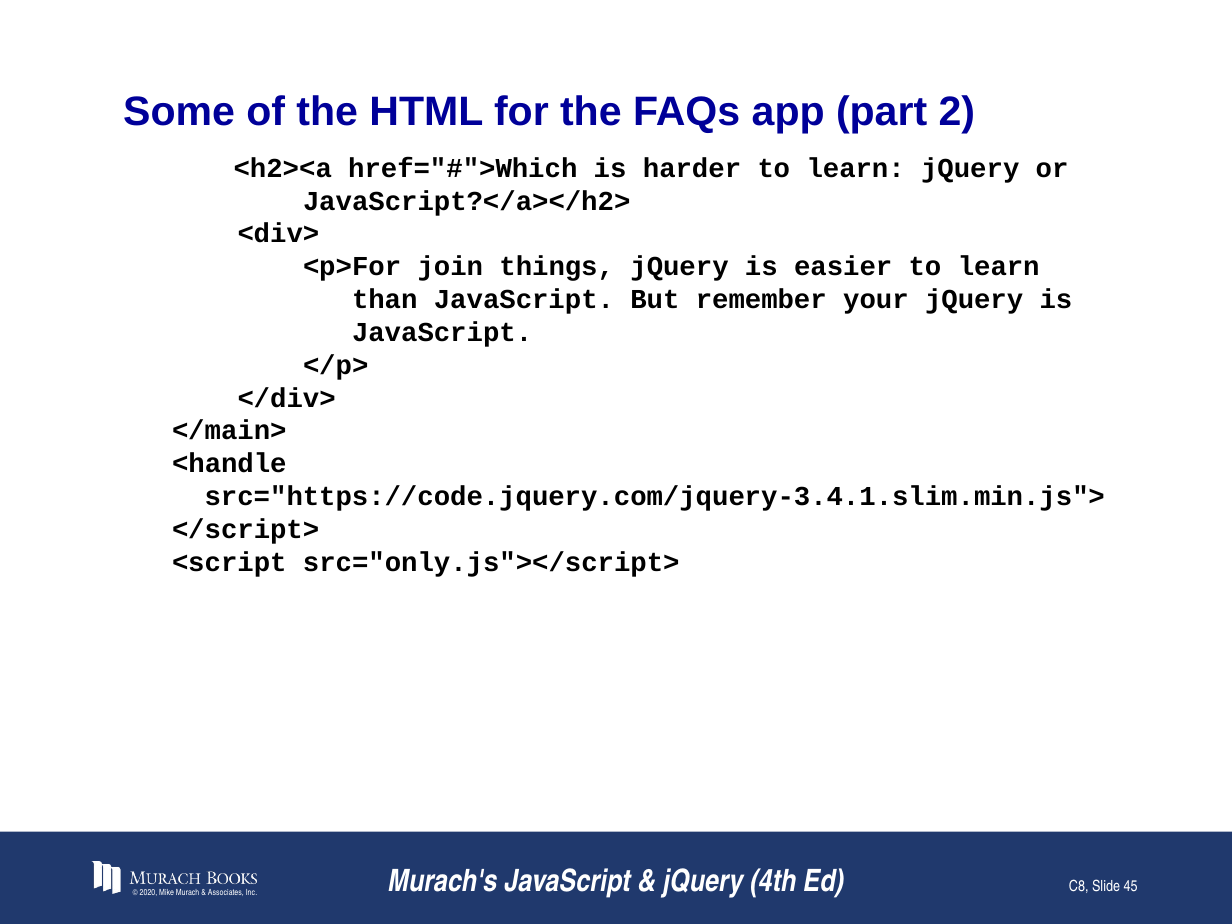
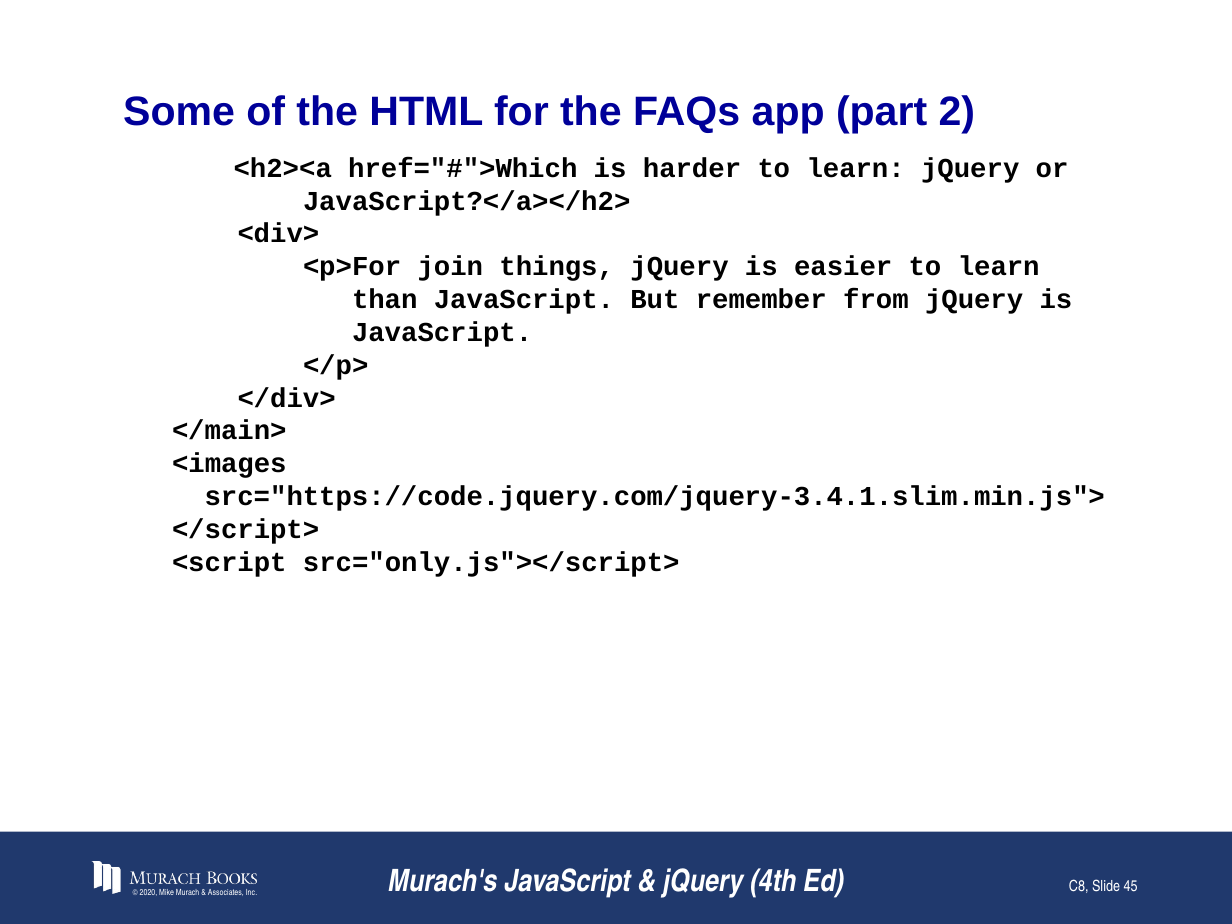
your: your -> from
<handle: <handle -> <images
